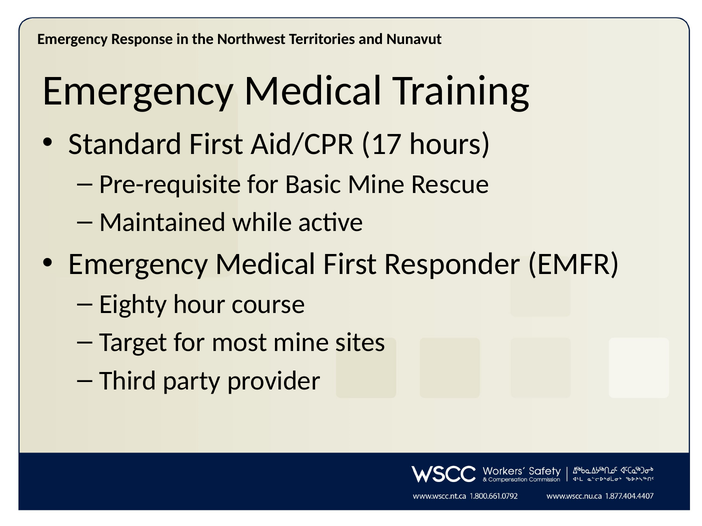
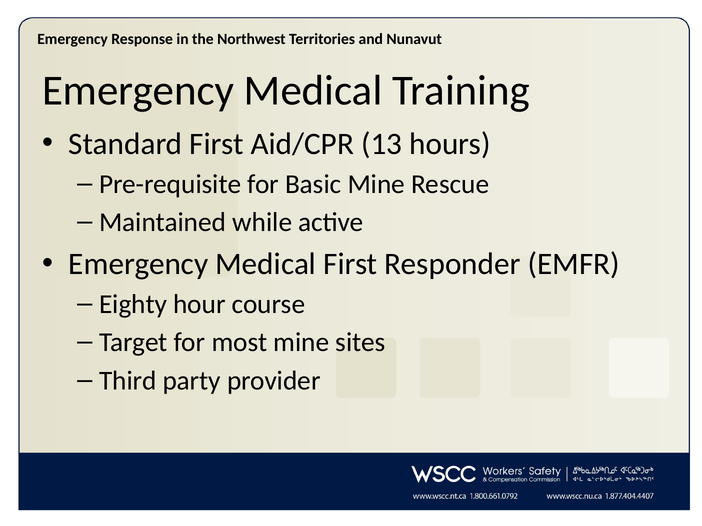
17: 17 -> 13
